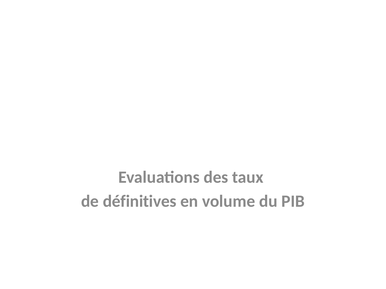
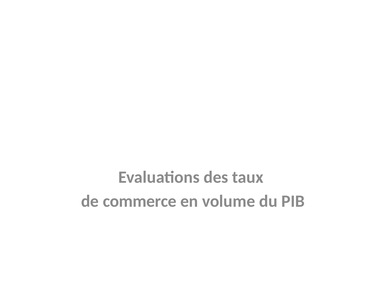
définitives: définitives -> commerce
